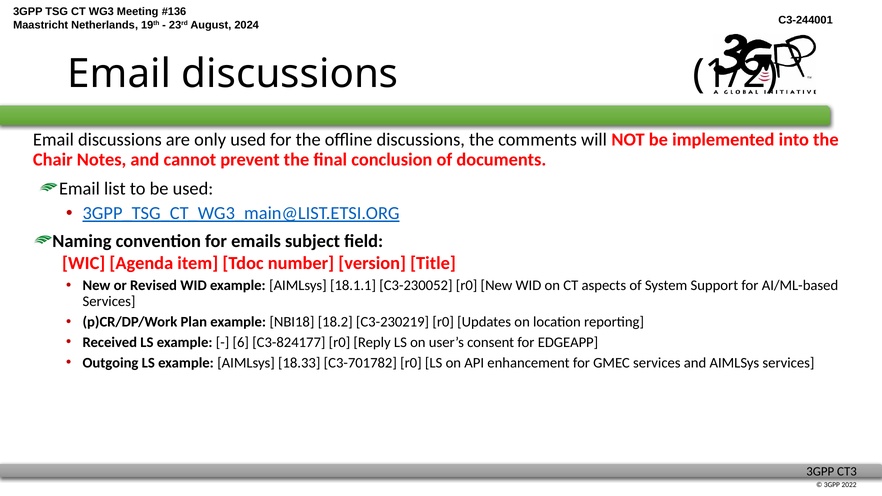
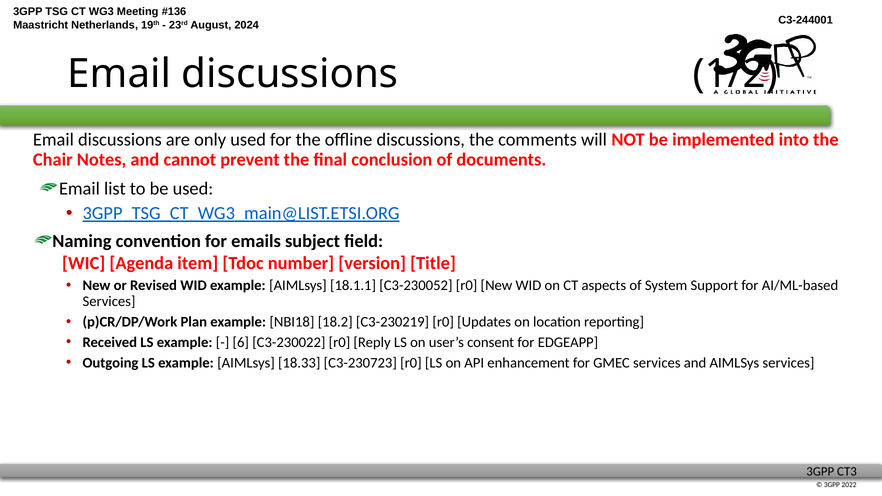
C3-824177: C3-824177 -> C3-230022
C3-701782: C3-701782 -> C3-230723
